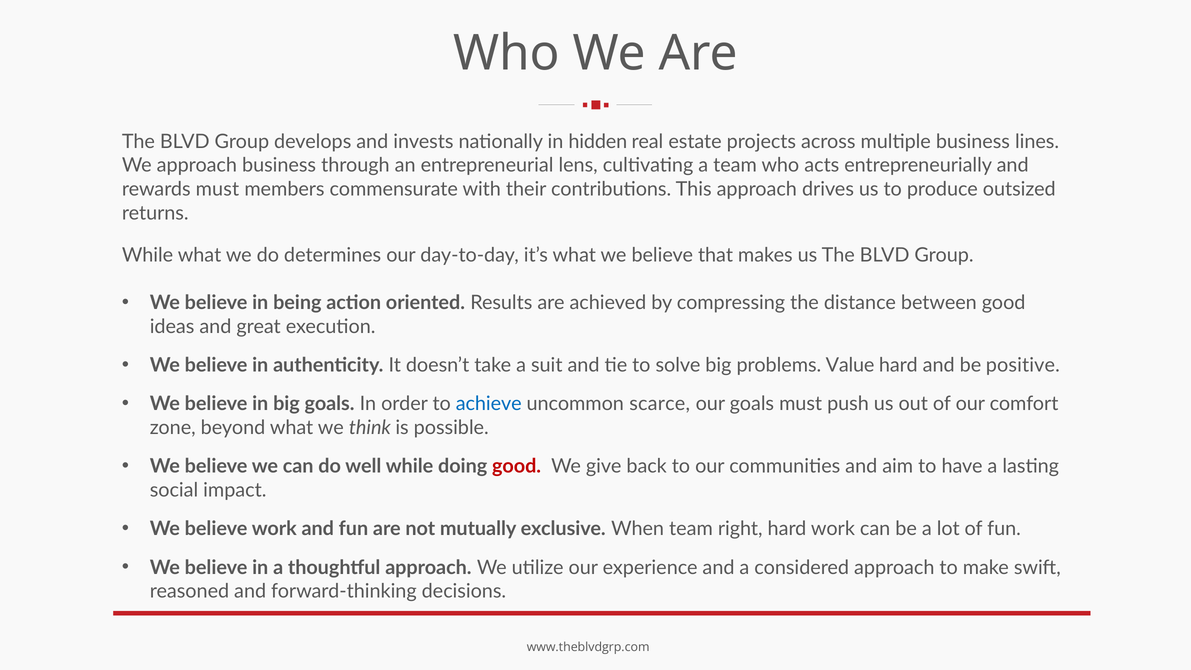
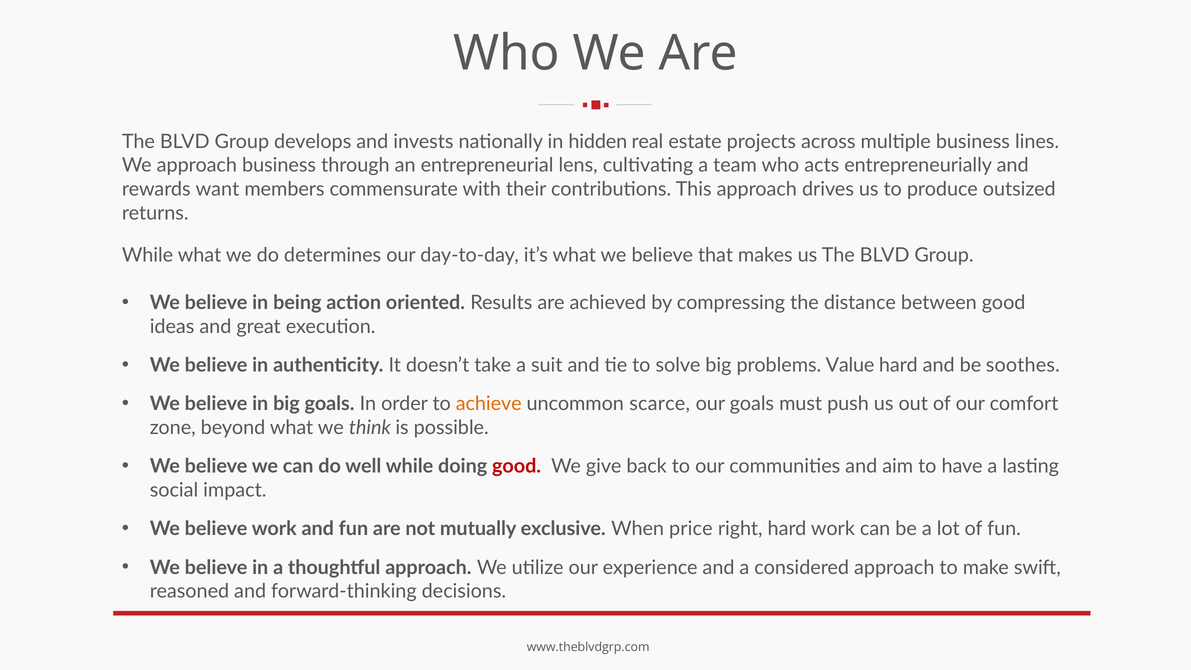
rewards must: must -> want
positive: positive -> soothes
achieve colour: blue -> orange
When team: team -> price
